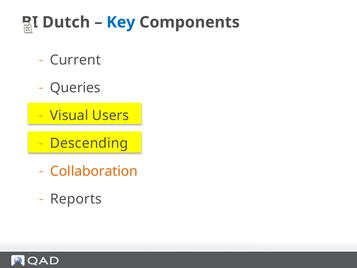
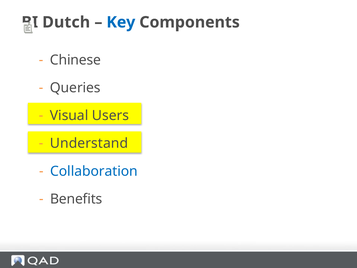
Current: Current -> Chinese
Descending: Descending -> Understand
Collaboration colour: orange -> blue
Reports: Reports -> Benefits
